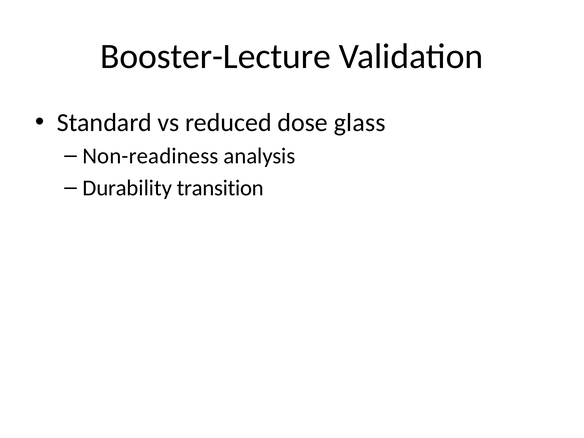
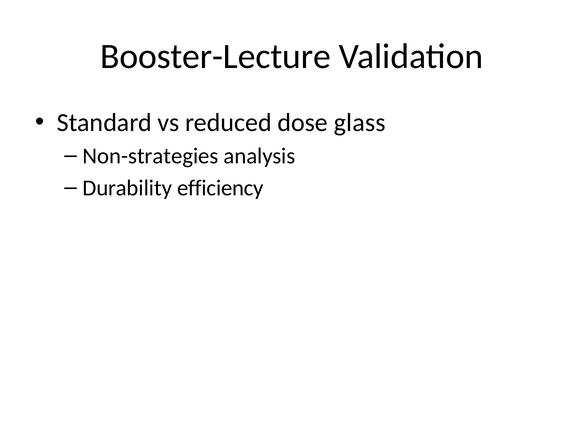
Non-readiness: Non-readiness -> Non-strategies
transition: transition -> efficiency
